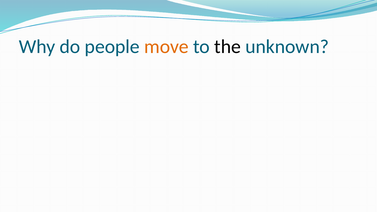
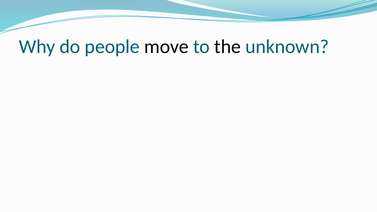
move colour: orange -> black
